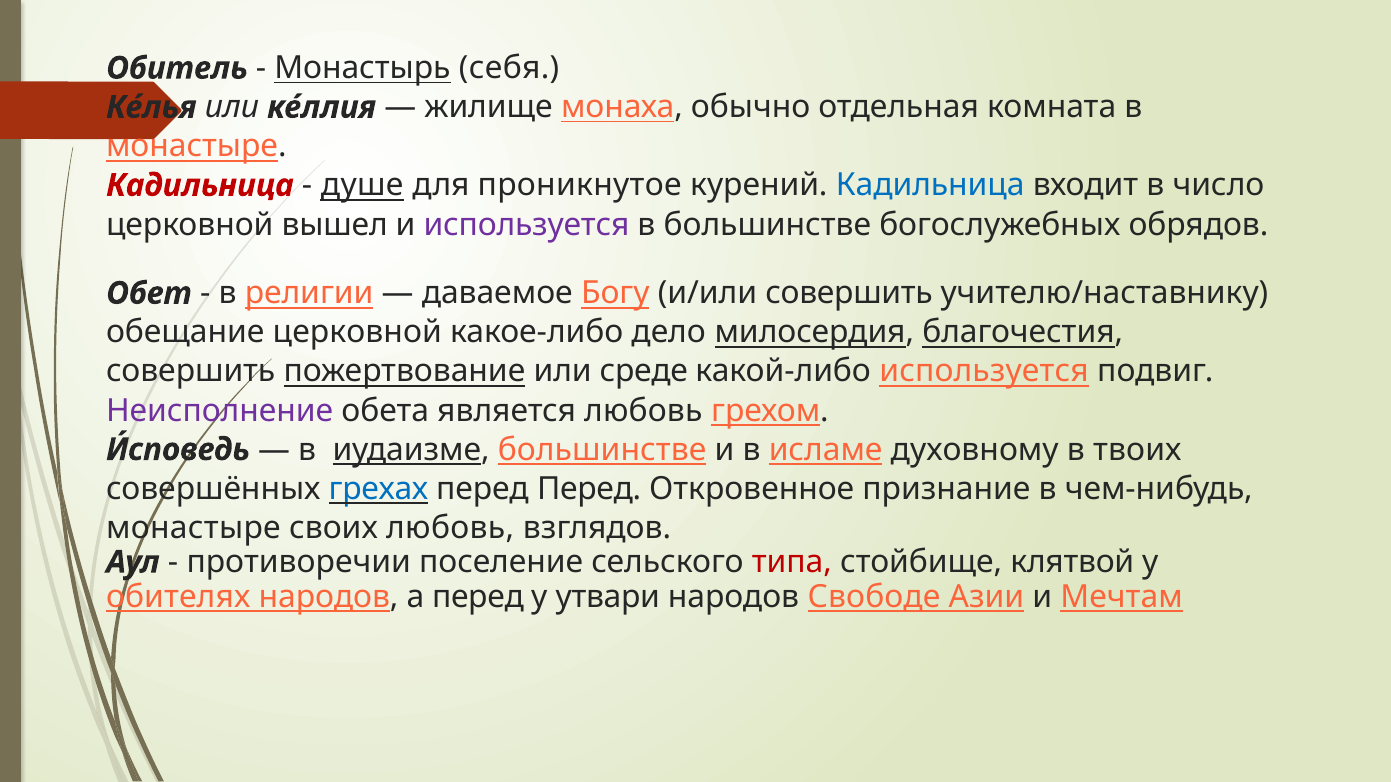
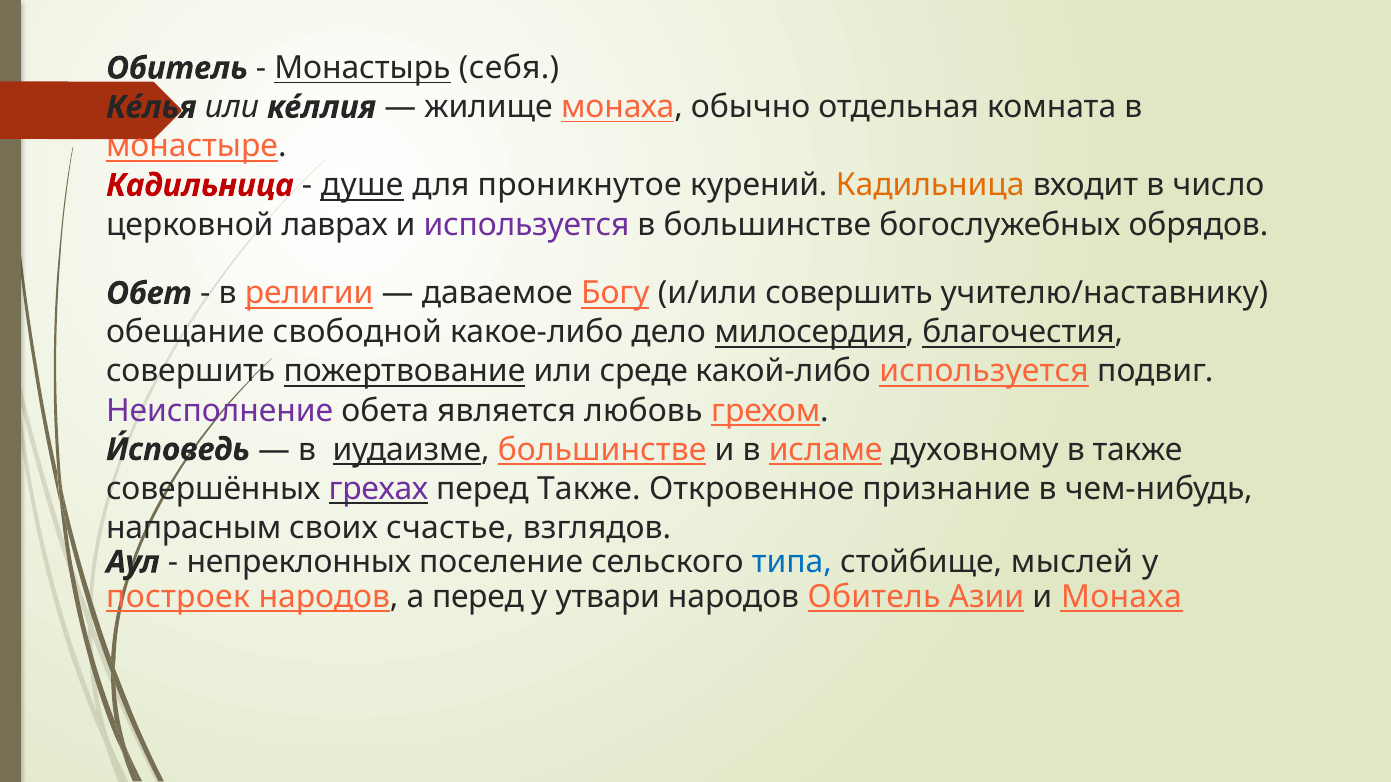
Кадильница at (930, 186) colour: blue -> orange
вышел: вышел -> лаврах
обещание церковной: церковной -> свободной
в твоих: твоих -> также
грехах colour: blue -> purple
перед Перед: Перед -> Также
монастыре at (193, 528): монастыре -> напрасным
своих любовь: любовь -> счастье
противоречии: противоречии -> непреклонных
типа colour: red -> blue
клятвой: клятвой -> мыслей
обителях: обителях -> построек
народов Свободе: Свободе -> Обитель
и Мечтам: Мечтам -> Монаха
